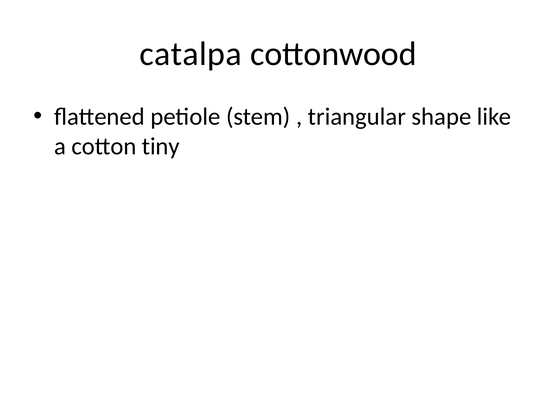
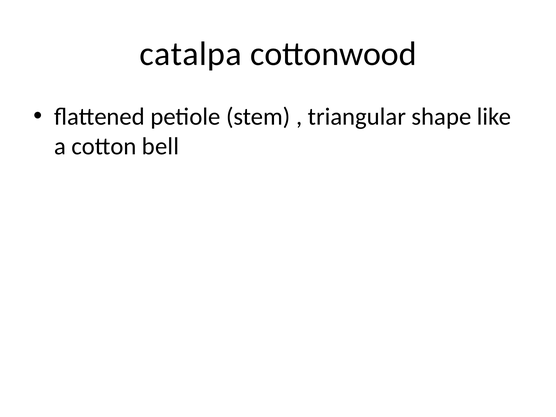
tiny: tiny -> bell
